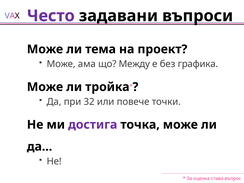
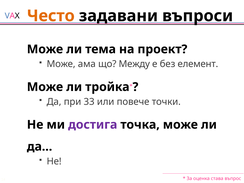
Често colour: purple -> orange
графика: графика -> елемент
32: 32 -> 33
